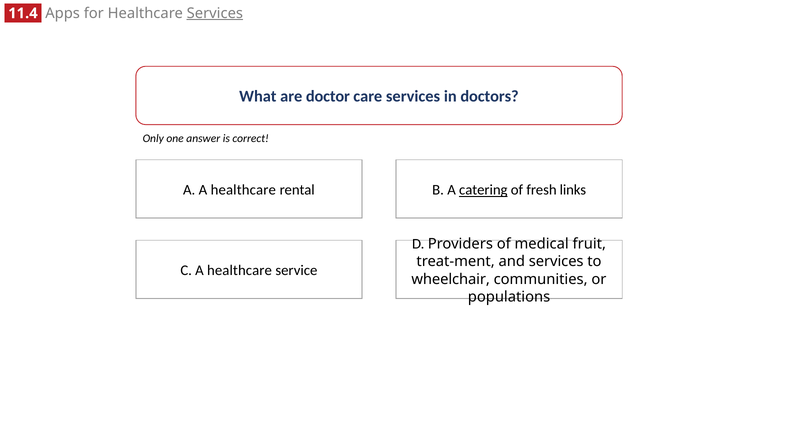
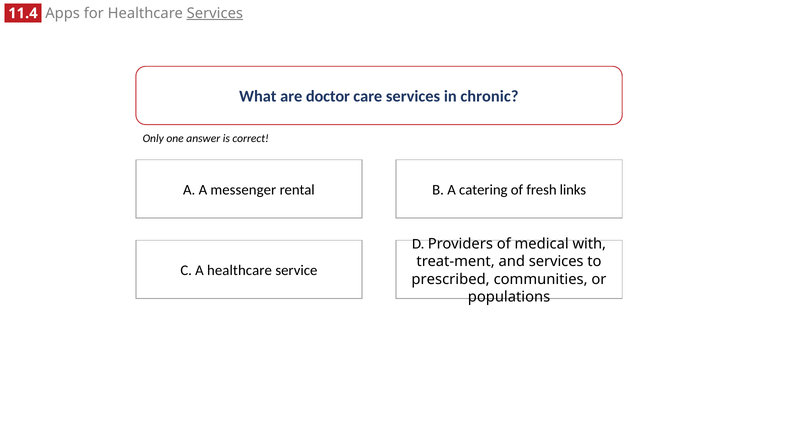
doctors: doctors -> chronic
A A healthcare: healthcare -> messenger
catering underline: present -> none
fruit: fruit -> with
wheelchair: wheelchair -> prescribed
